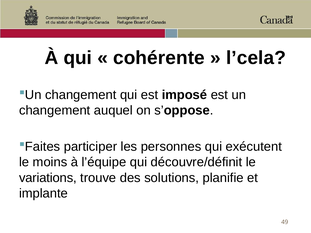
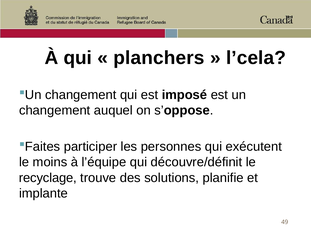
cohérente: cohérente -> planchers
variations: variations -> recyclage
